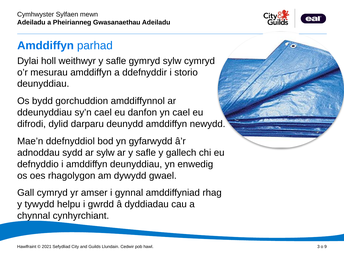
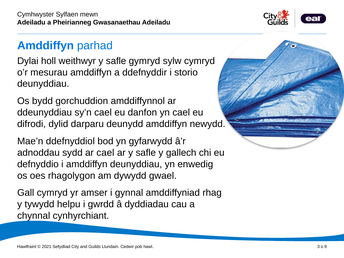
ar sylw: sylw -> cael
